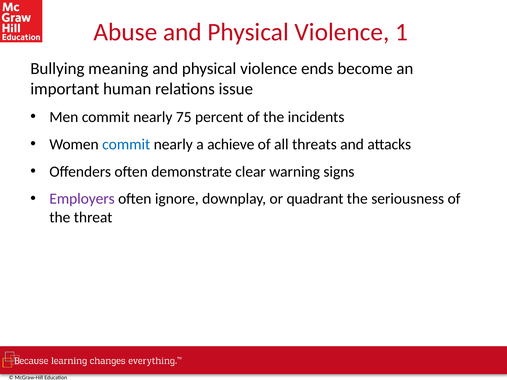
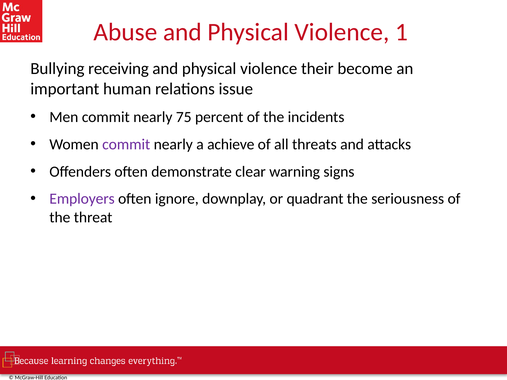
meaning: meaning -> receiving
ends: ends -> their
commit at (126, 144) colour: blue -> purple
